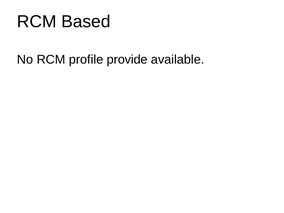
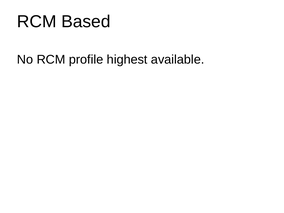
provide: provide -> highest
